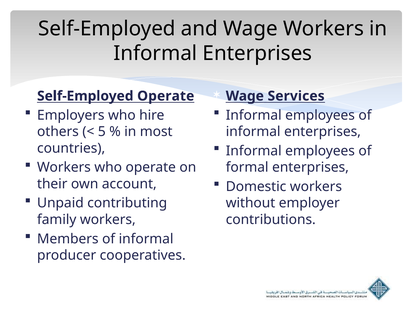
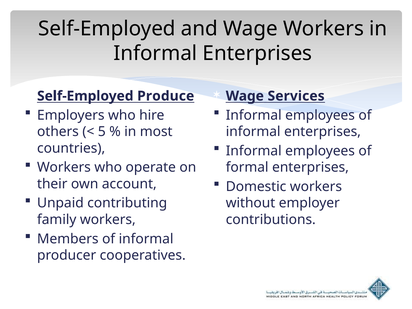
Self-Employed Operate: Operate -> Produce
